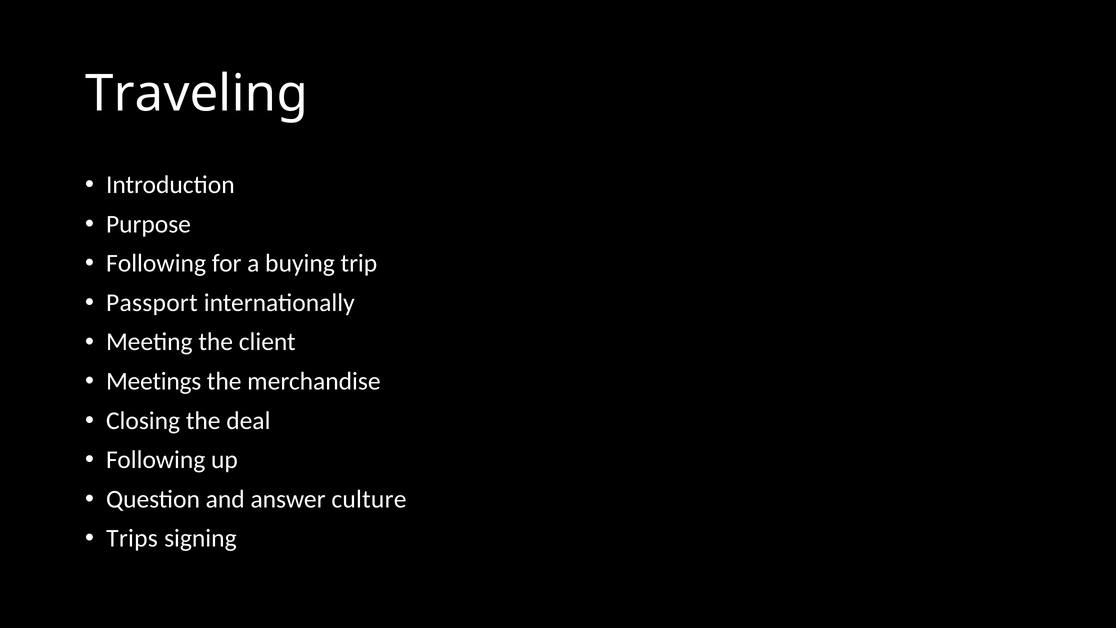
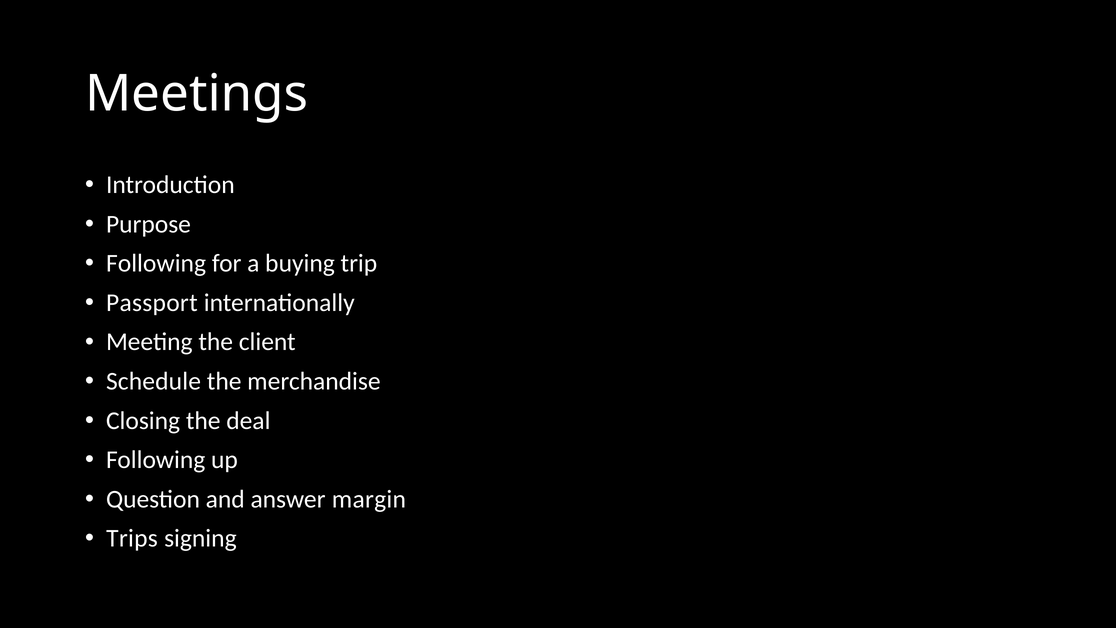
Traveling: Traveling -> Meetings
Meetings: Meetings -> Schedule
culture: culture -> margin
